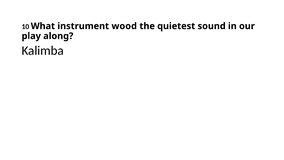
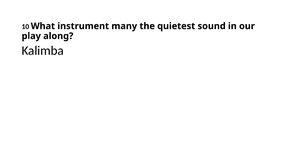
wood: wood -> many
